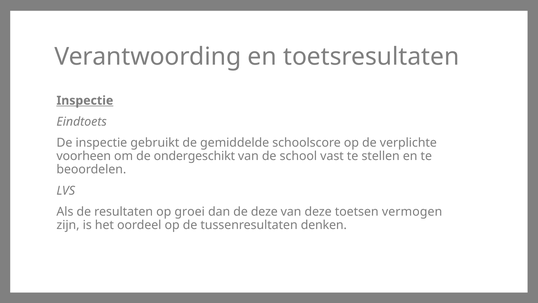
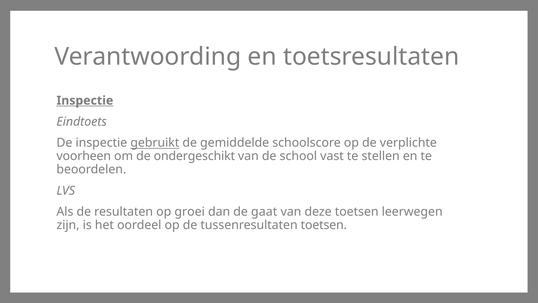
gebruikt underline: none -> present
de deze: deze -> gaat
vermogen: vermogen -> leerwegen
tussenresultaten denken: denken -> toetsen
